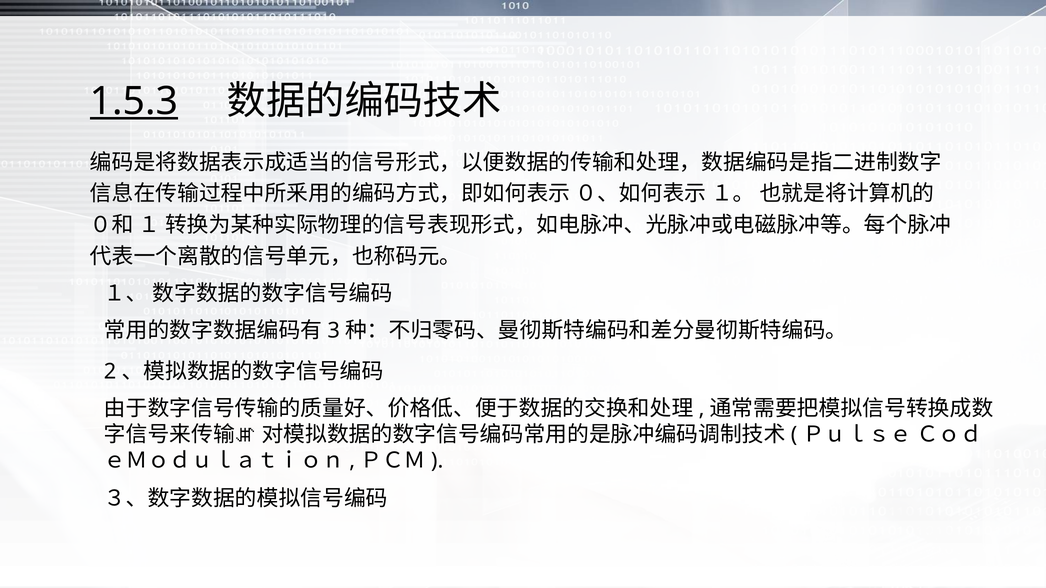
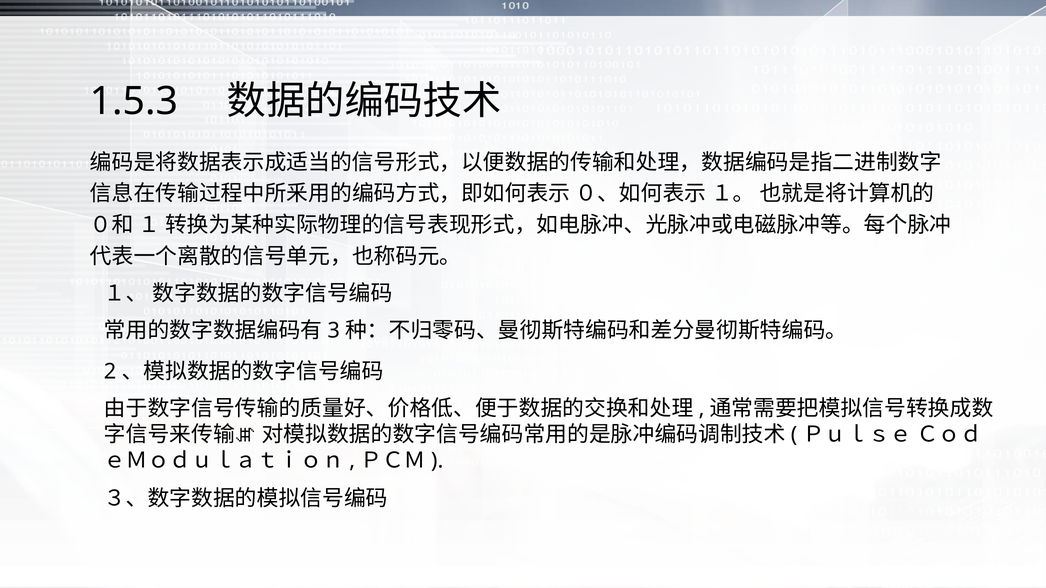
1.5.3 underline: present -> none
